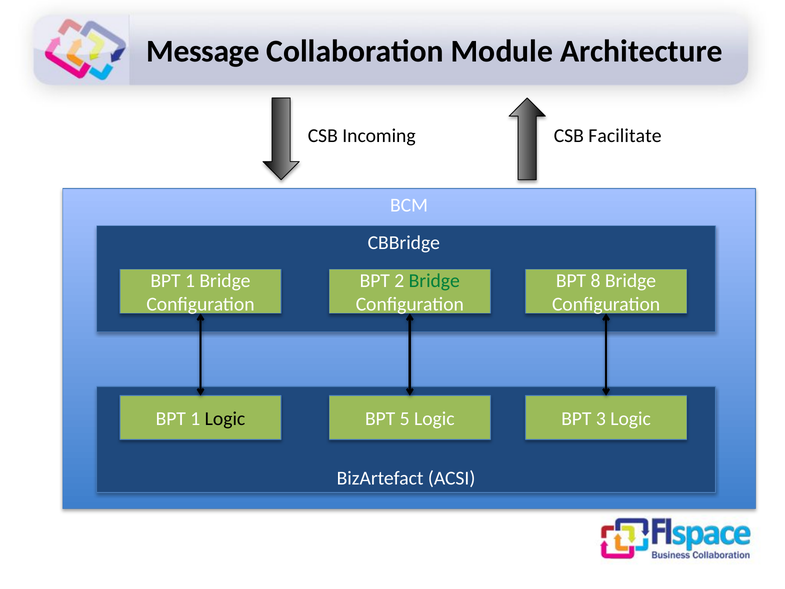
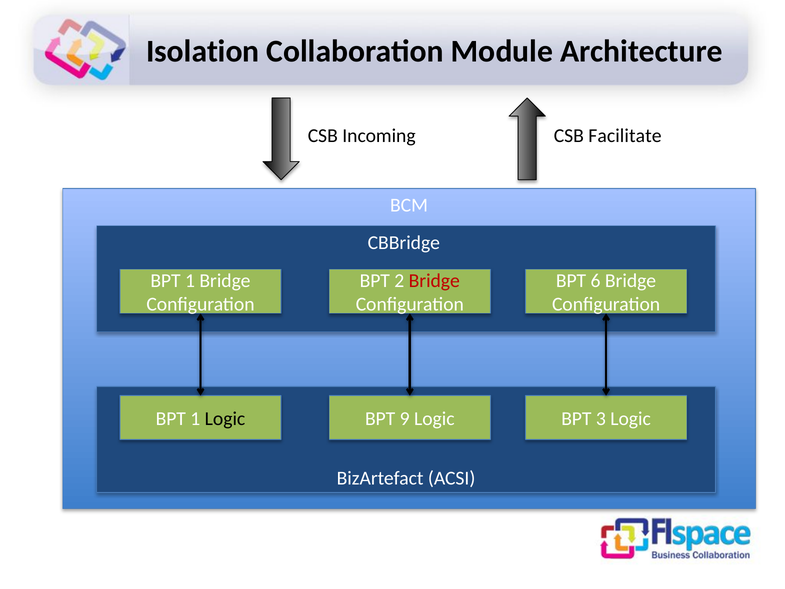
Message: Message -> Isolation
Bridge at (434, 281) colour: green -> red
8: 8 -> 6
5: 5 -> 9
